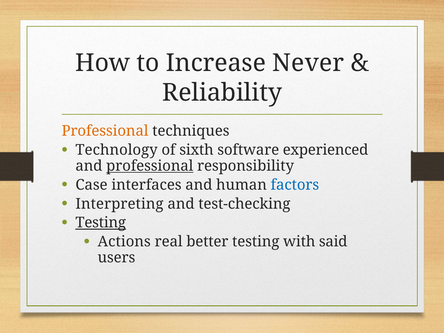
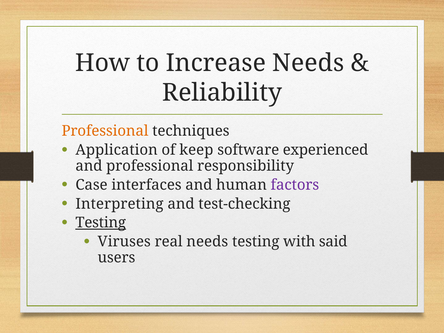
Increase Never: Never -> Needs
Technology: Technology -> Application
sixth: sixth -> keep
professional at (150, 166) underline: present -> none
factors colour: blue -> purple
Actions: Actions -> Viruses
real better: better -> needs
